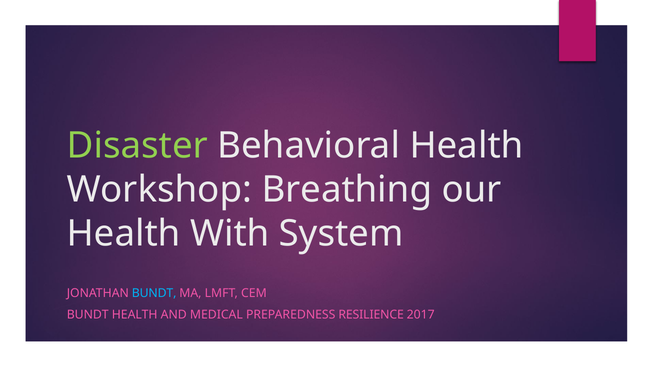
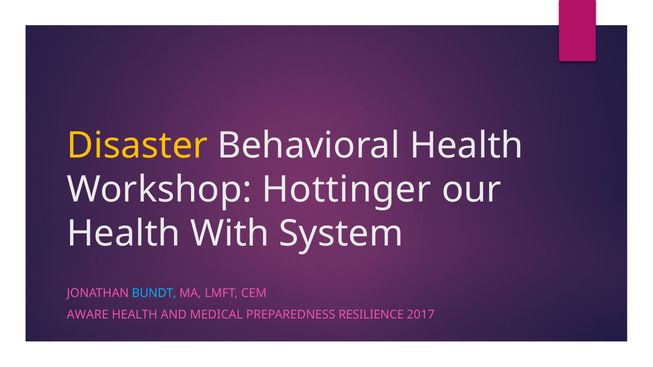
Disaster colour: light green -> yellow
Breathing: Breathing -> Hottinger
BUNDT at (88, 315): BUNDT -> AWARE
